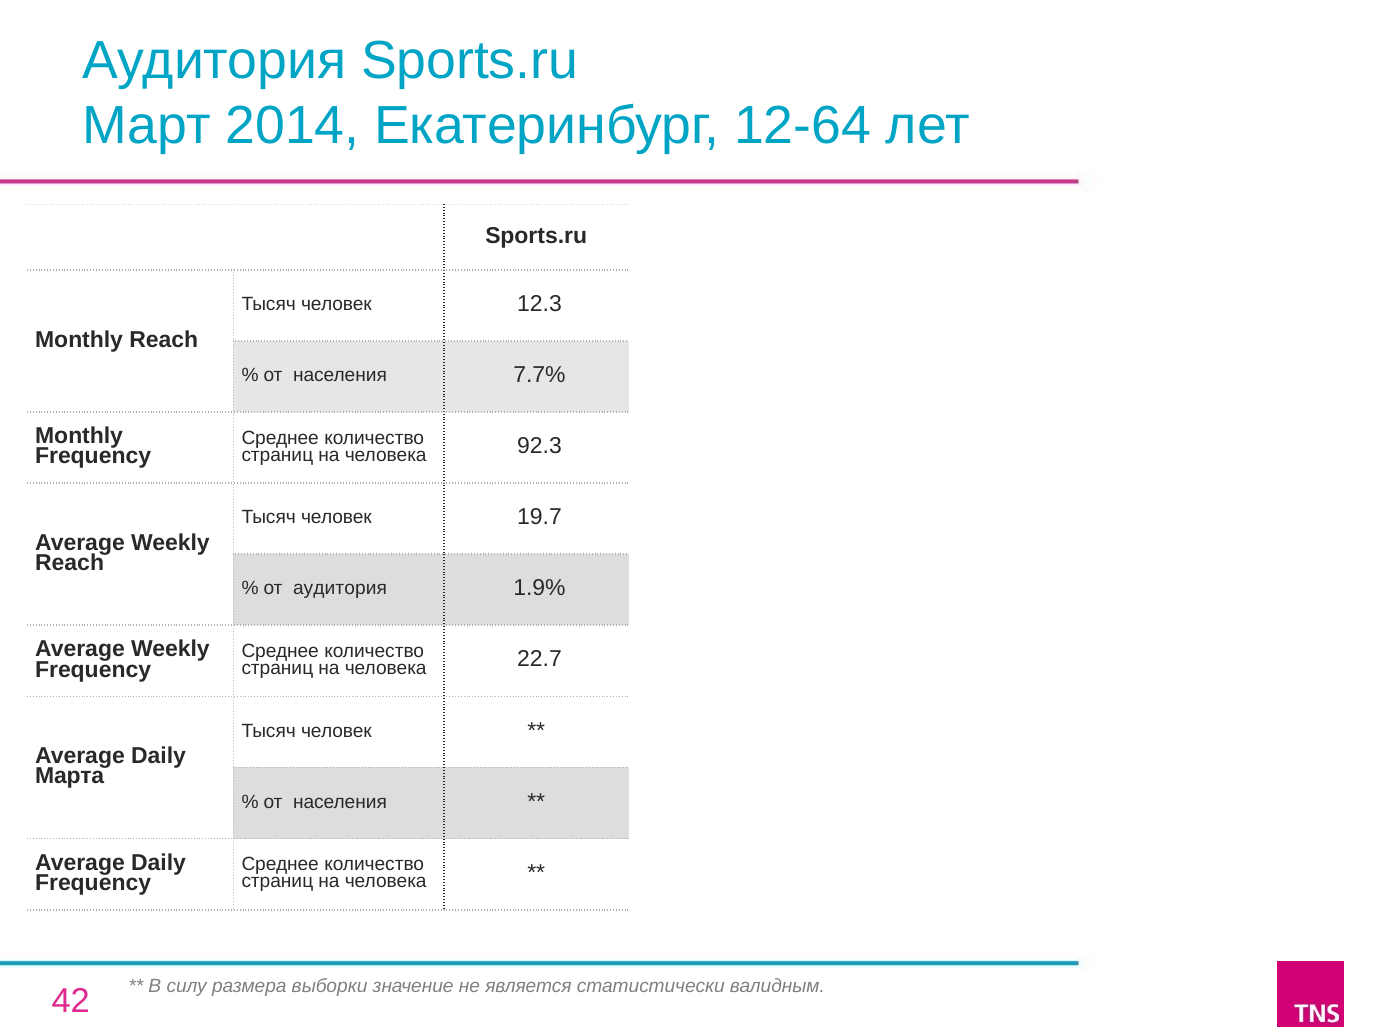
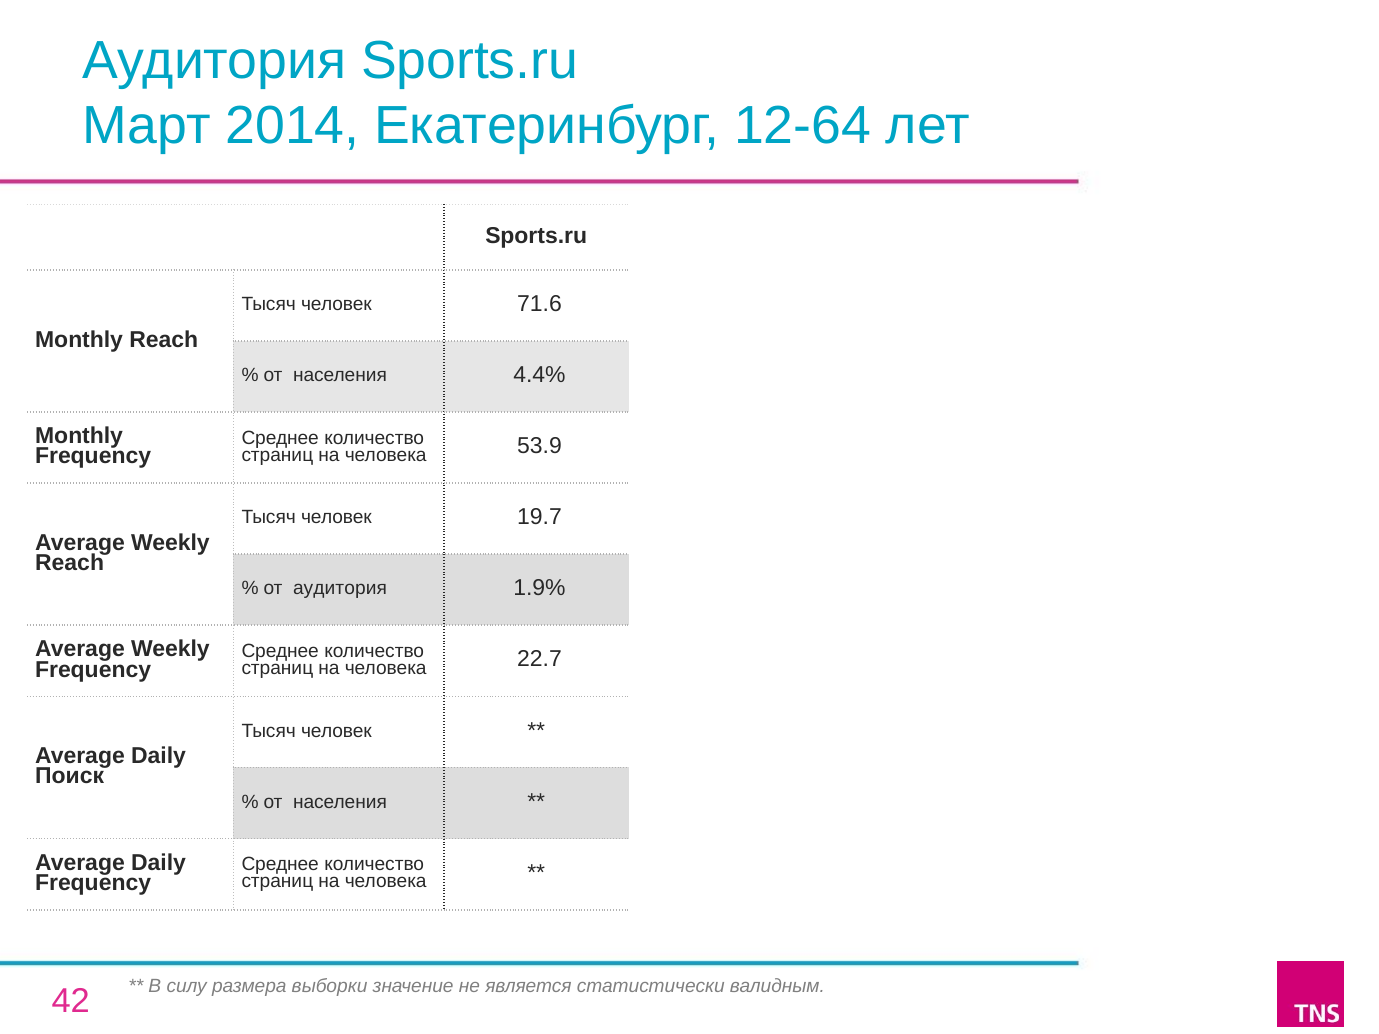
12.3: 12.3 -> 71.6
7.7%: 7.7% -> 4.4%
92.3: 92.3 -> 53.9
Марта: Марта -> Поиск
